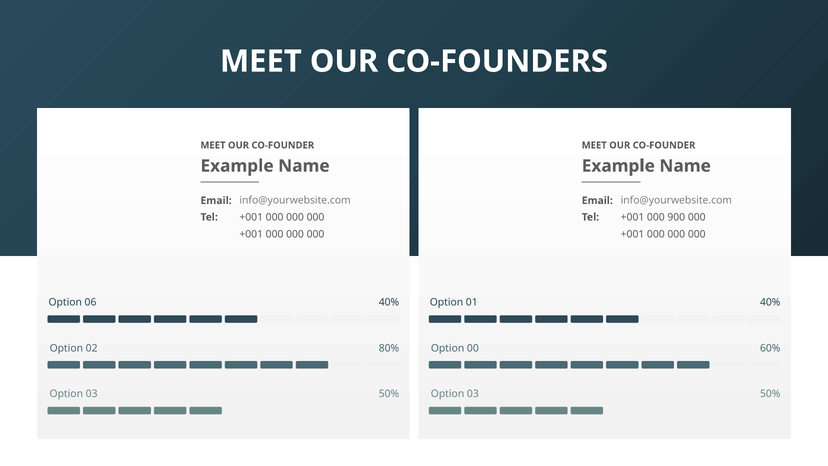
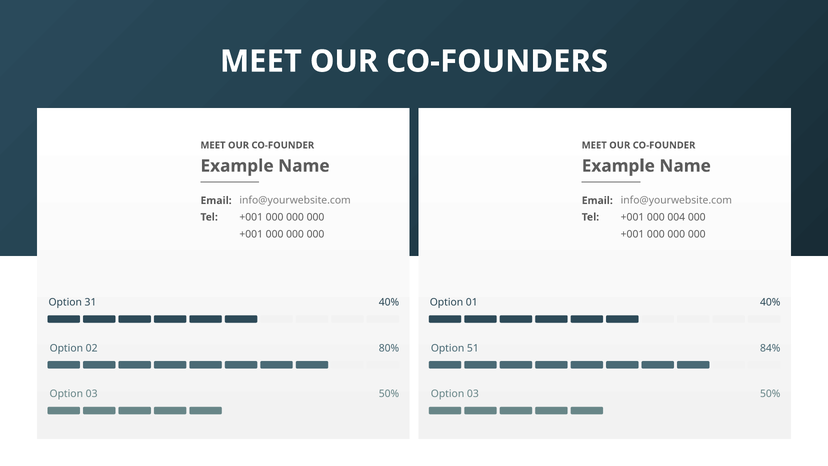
900: 900 -> 004
06: 06 -> 31
00: 00 -> 51
60%: 60% -> 84%
